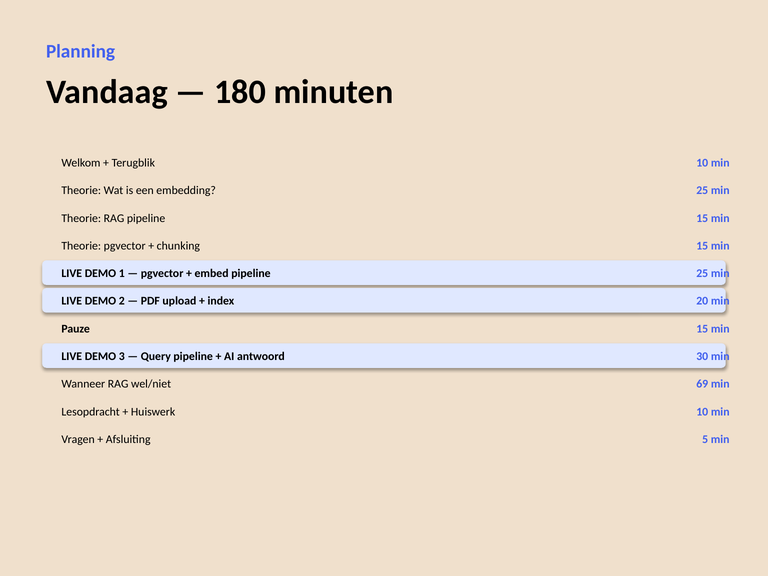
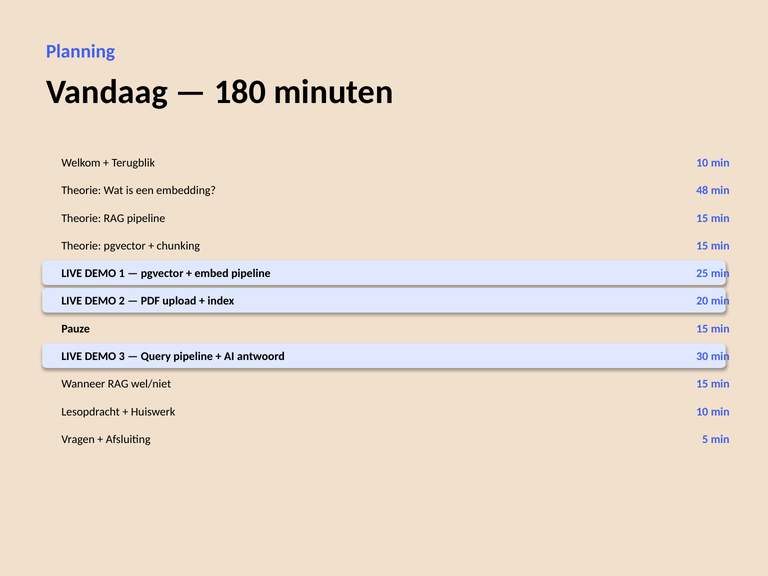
embedding 25: 25 -> 48
wel/niet 69: 69 -> 15
